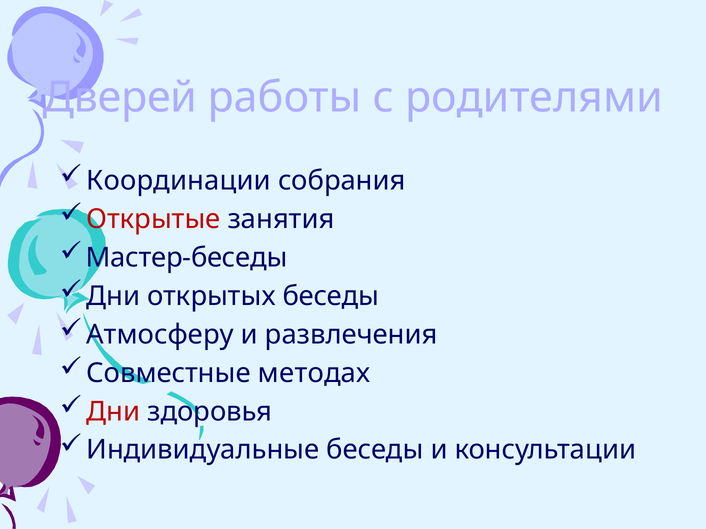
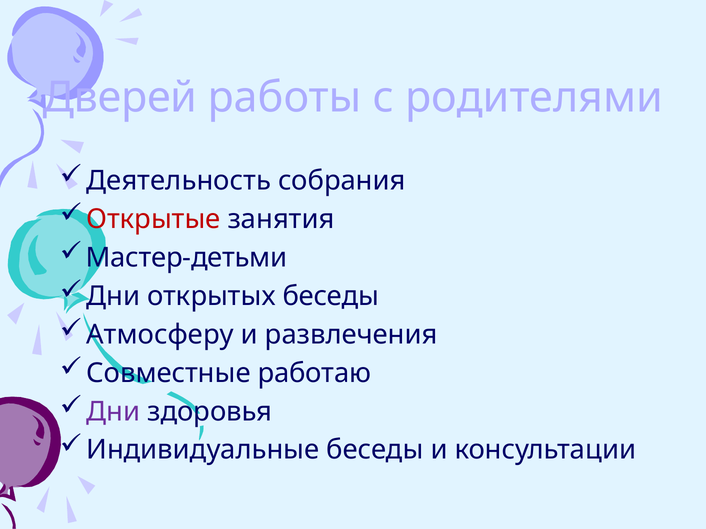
Координации: Координации -> Деятельность
Мастер-беседы: Мастер-беседы -> Мастер-детьми
методах: методах -> работаю
Дни at (113, 412) colour: red -> purple
